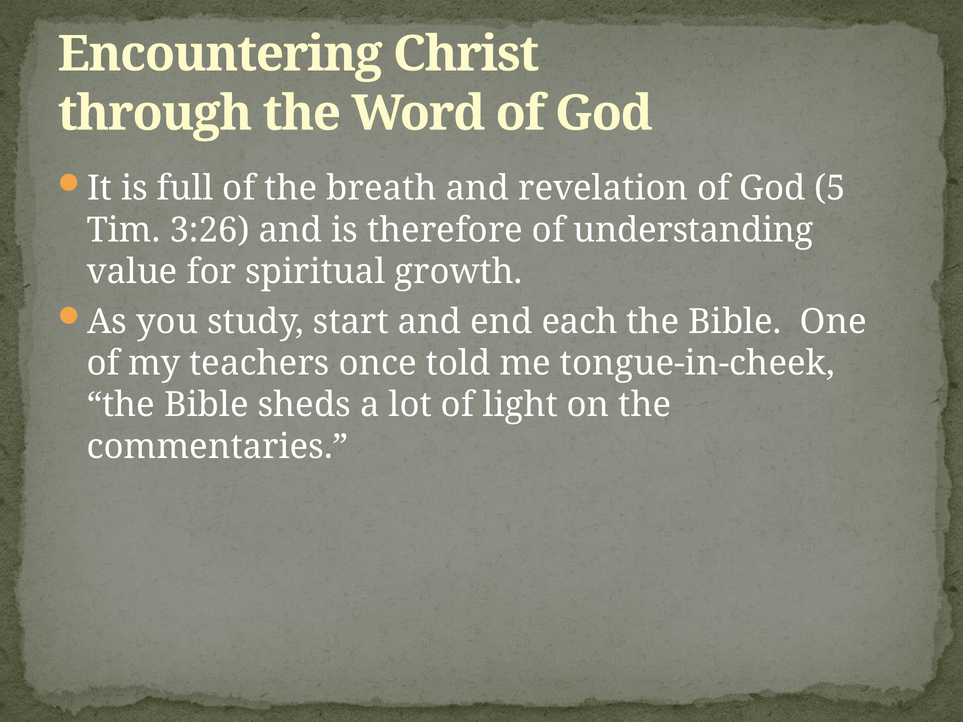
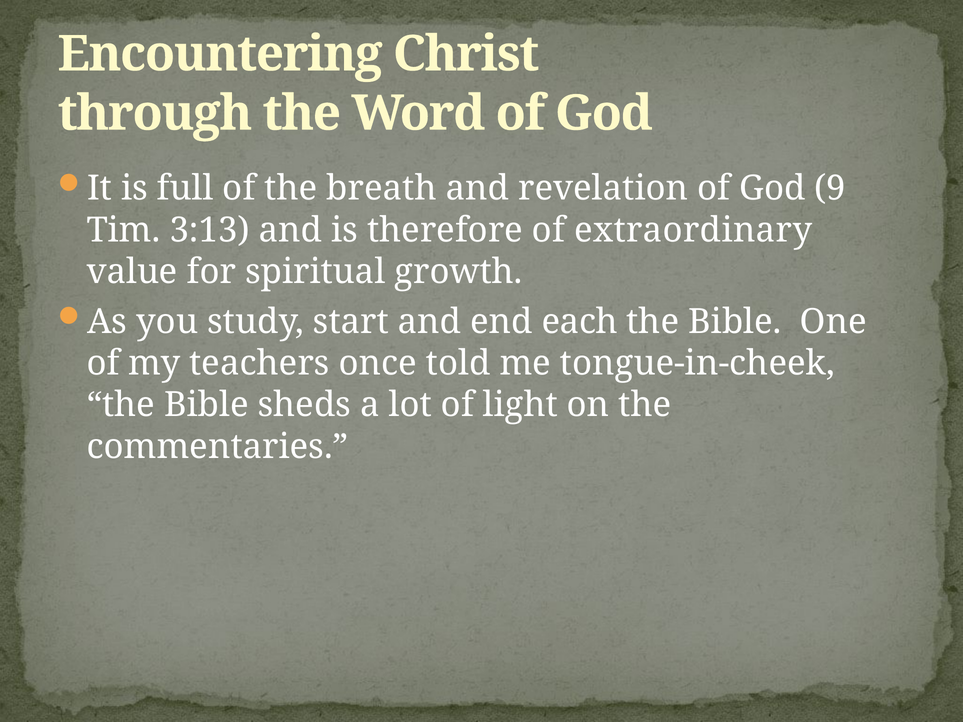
5: 5 -> 9
3:26: 3:26 -> 3:13
understanding: understanding -> extraordinary
